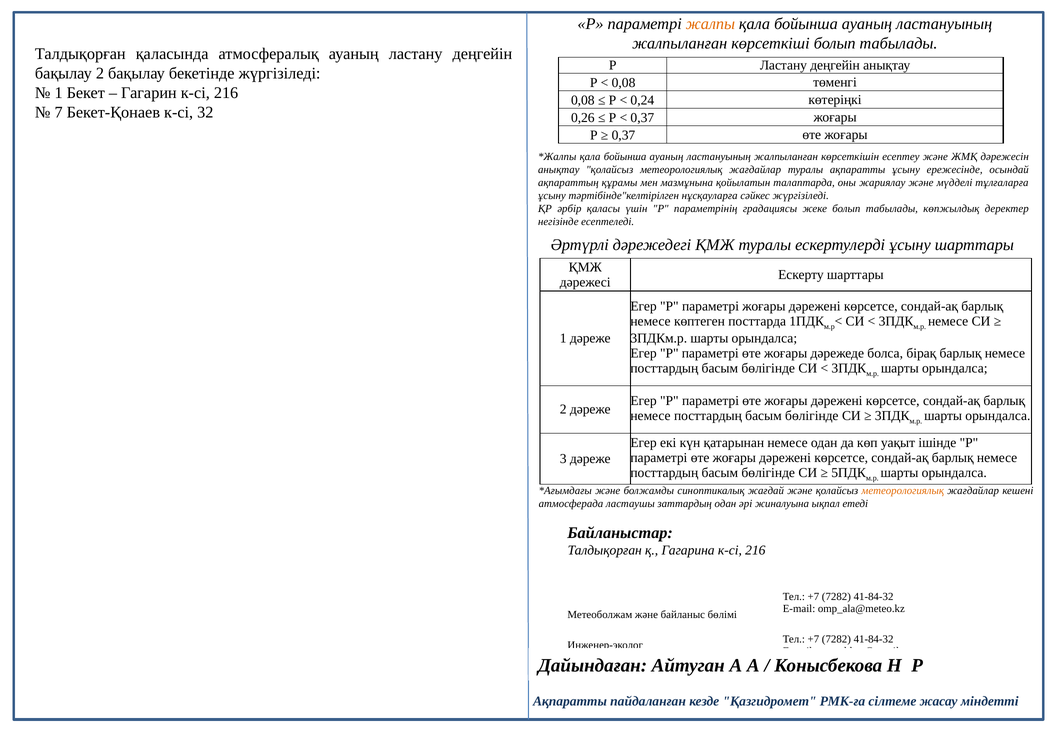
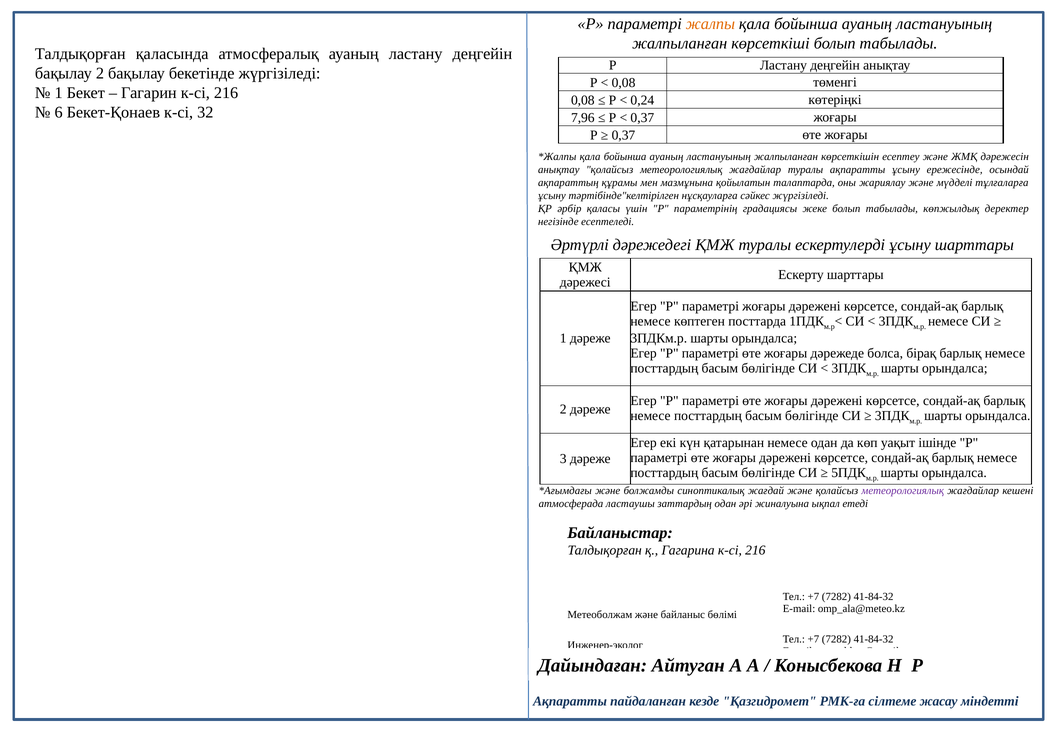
7: 7 -> 6
0,26: 0,26 -> 7,96
метеорологиялық at (903, 491) colour: orange -> purple
